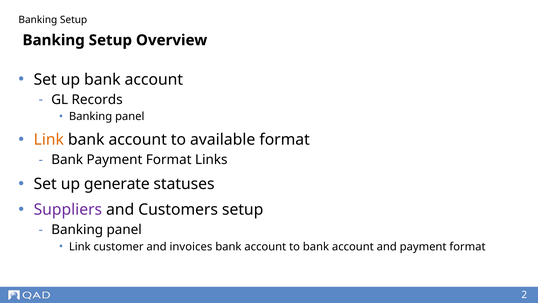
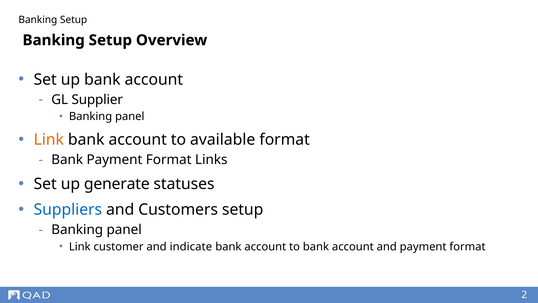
Records: Records -> Supplier
Suppliers colour: purple -> blue
invoices: invoices -> indicate
